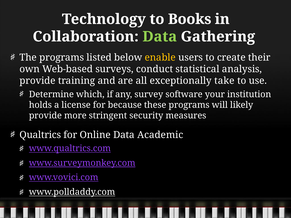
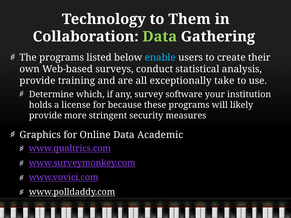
Books: Books -> Them
enable colour: yellow -> light blue
Qualtrics: Qualtrics -> Graphics
